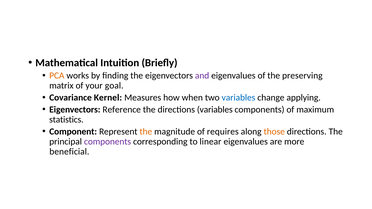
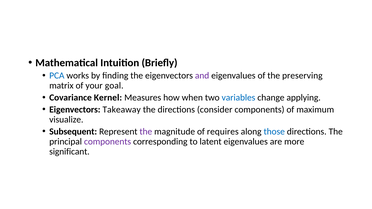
PCA colour: orange -> blue
Reference: Reference -> Takeaway
directions variables: variables -> consider
statistics: statistics -> visualize
Component: Component -> Subsequent
the at (146, 132) colour: orange -> purple
those colour: orange -> blue
linear: linear -> latent
beneficial: beneficial -> significant
